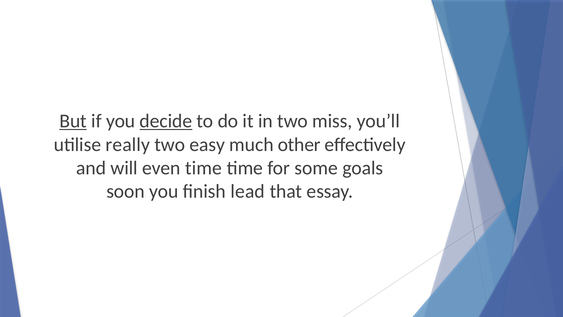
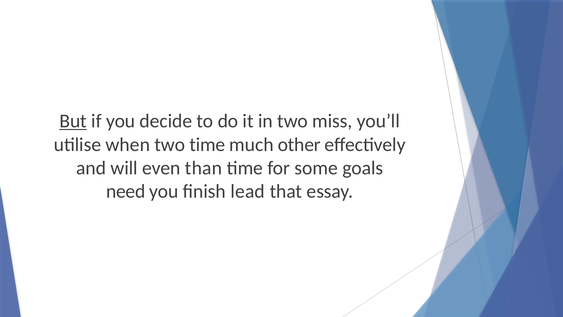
decide underline: present -> none
really: really -> when
two easy: easy -> time
even time: time -> than
soon: soon -> need
